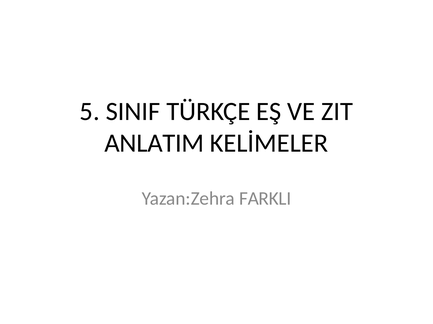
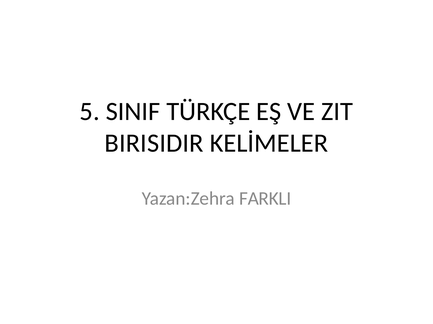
ANLATIM: ANLATIM -> BIRISIDIR
